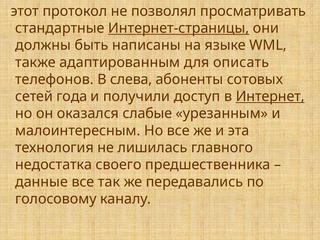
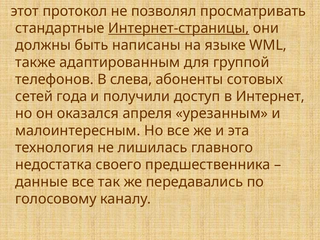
описать: описать -> группой
Интернет underline: present -> none
слабые: слабые -> апреля
